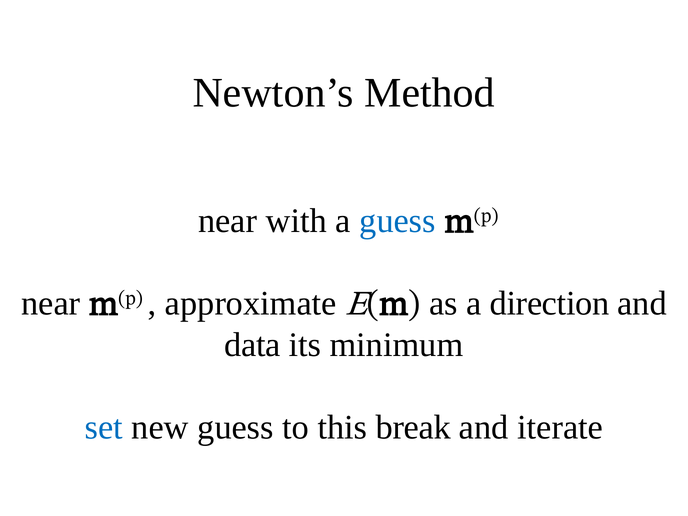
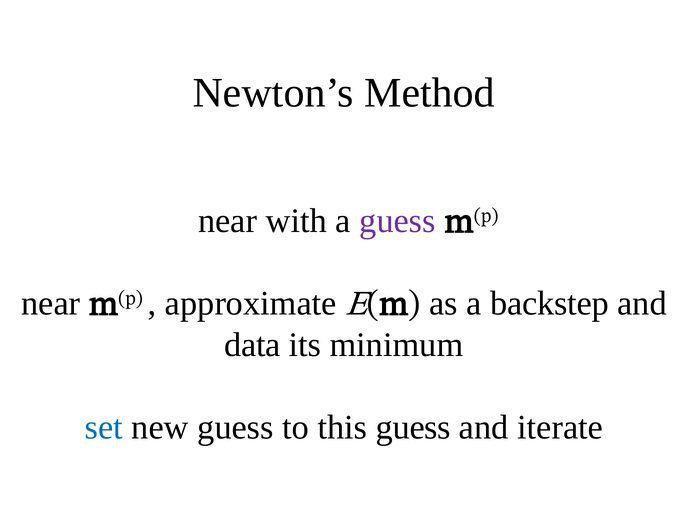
guess at (398, 221) colour: blue -> purple
direction: direction -> backstep
this break: break -> guess
